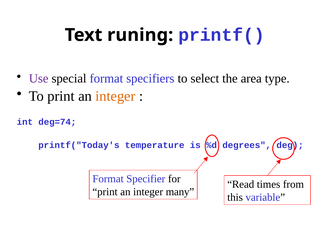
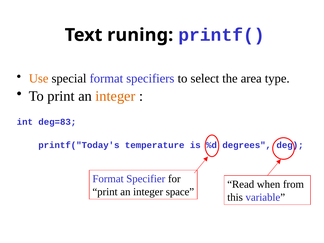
Use colour: purple -> orange
deg=74: deg=74 -> deg=83
times: times -> when
many: many -> space
